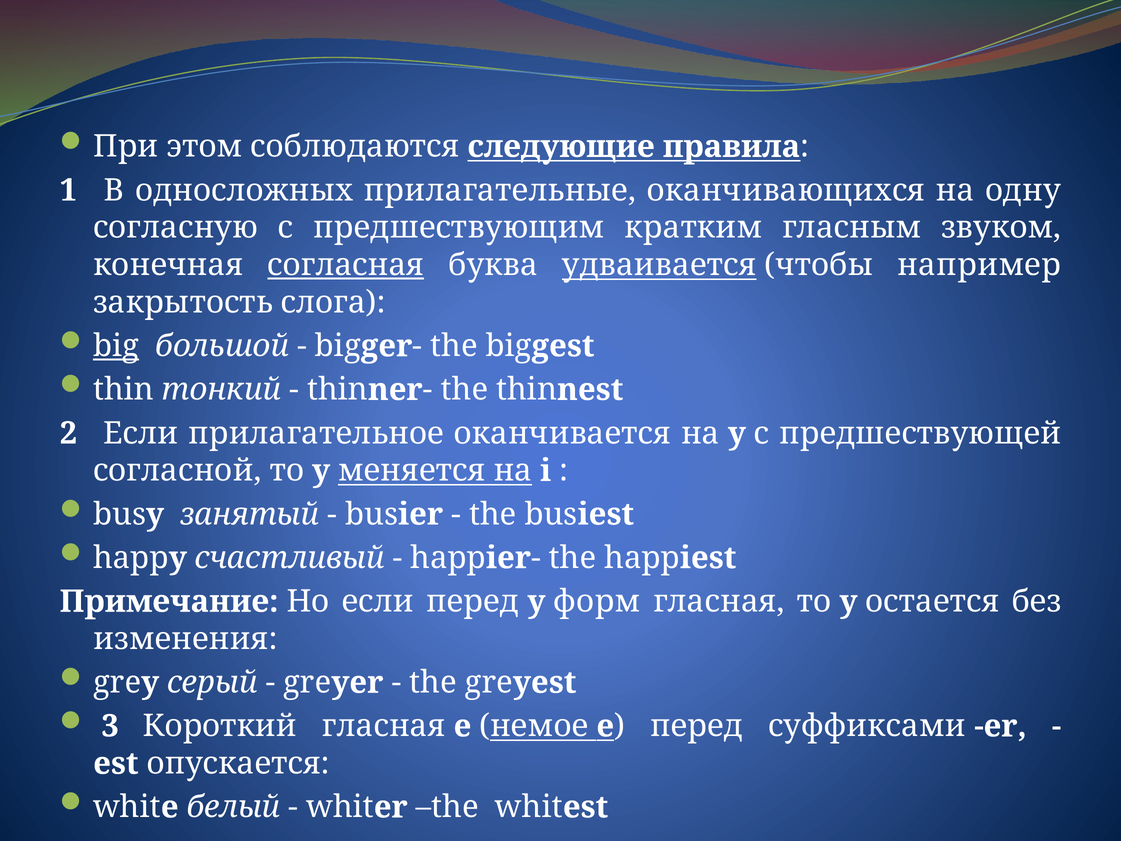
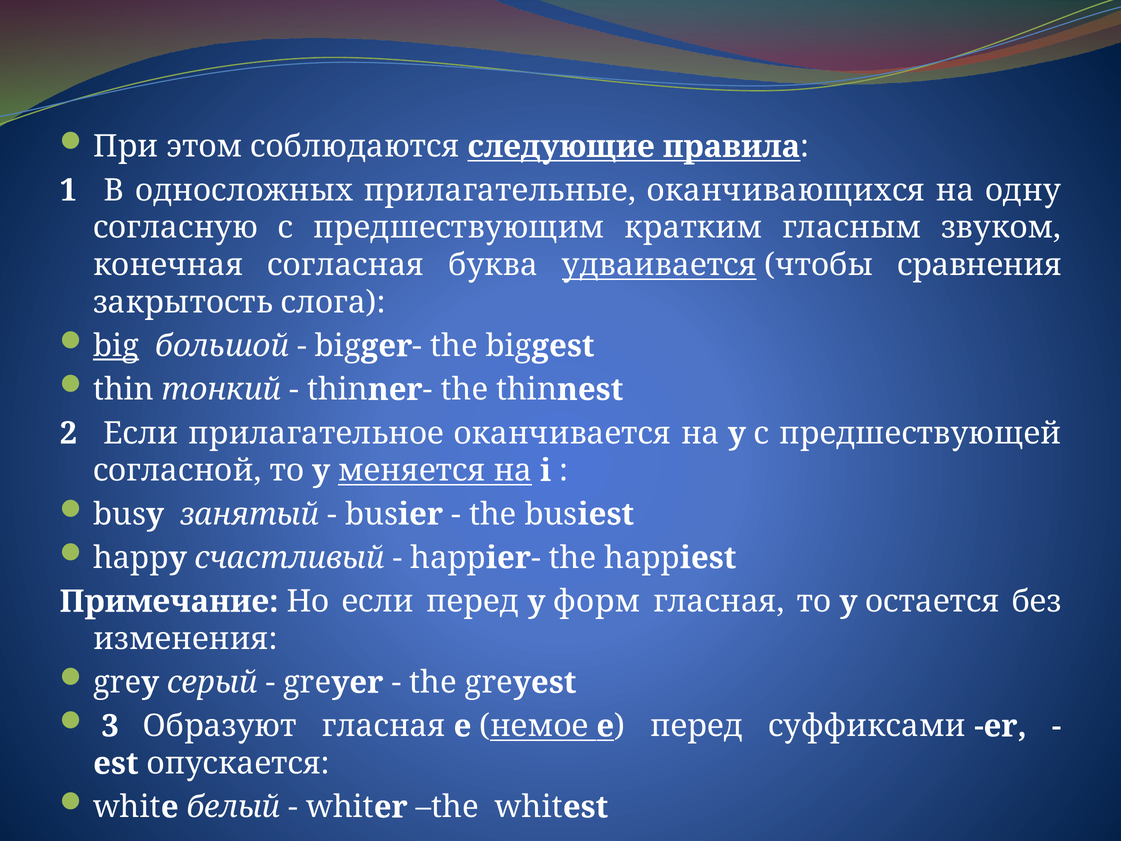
согласная underline: present -> none
например: например -> сравнения
Короткий: Короткий -> Образуют
